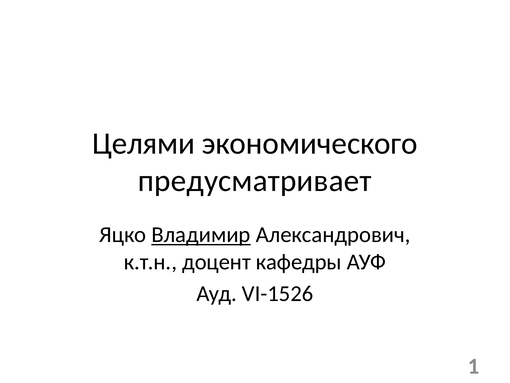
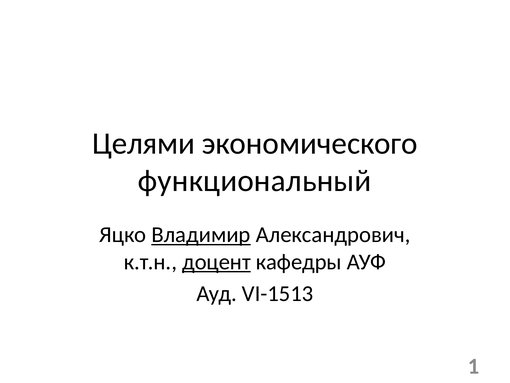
предусматривает: предусматривает -> функциональный
доцент underline: none -> present
VI-1526: VI-1526 -> VI-1513
